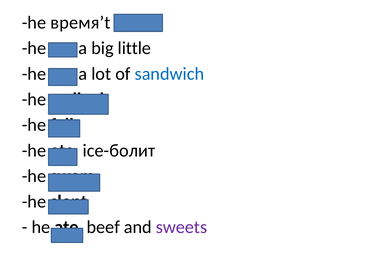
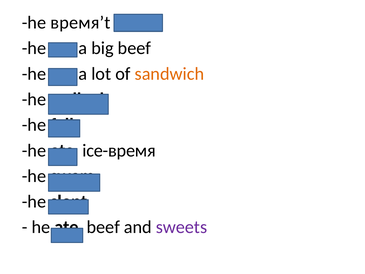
big little: little -> beef
sandwich colour: blue -> orange
ice-болит: ice-болит -> ice-время
